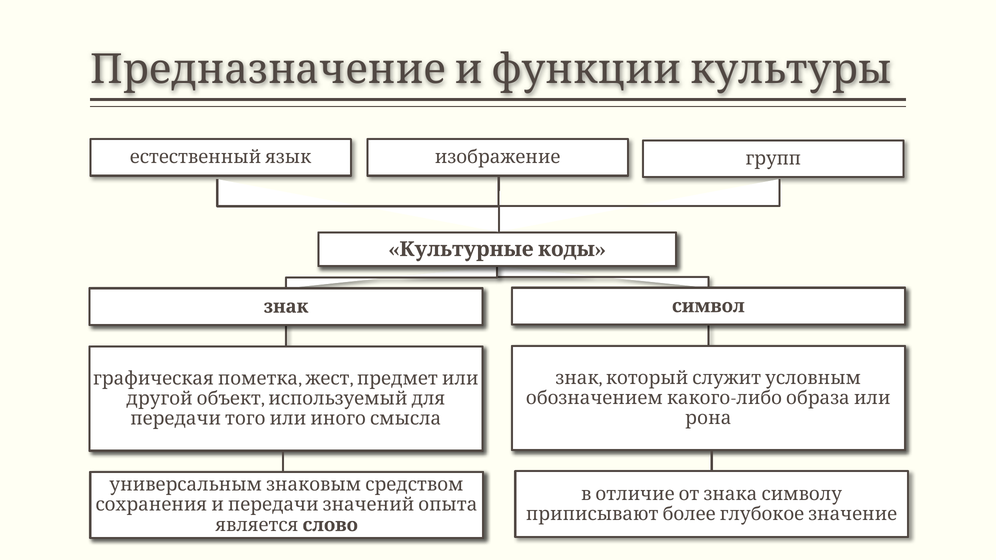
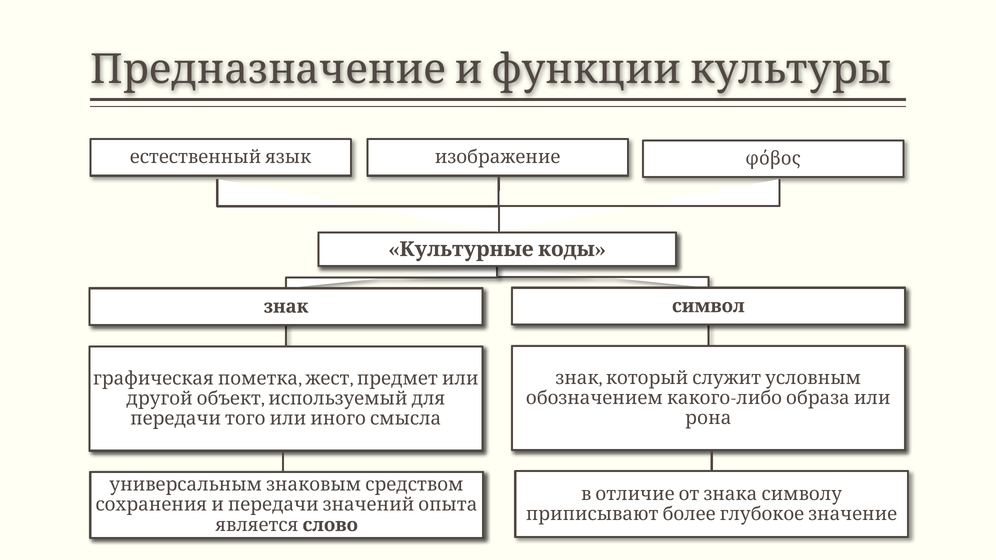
групп: групп -> φόβος
